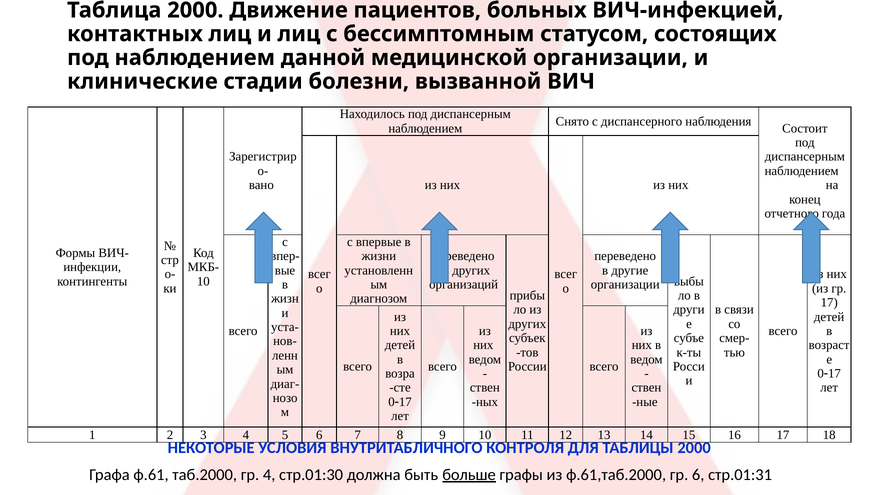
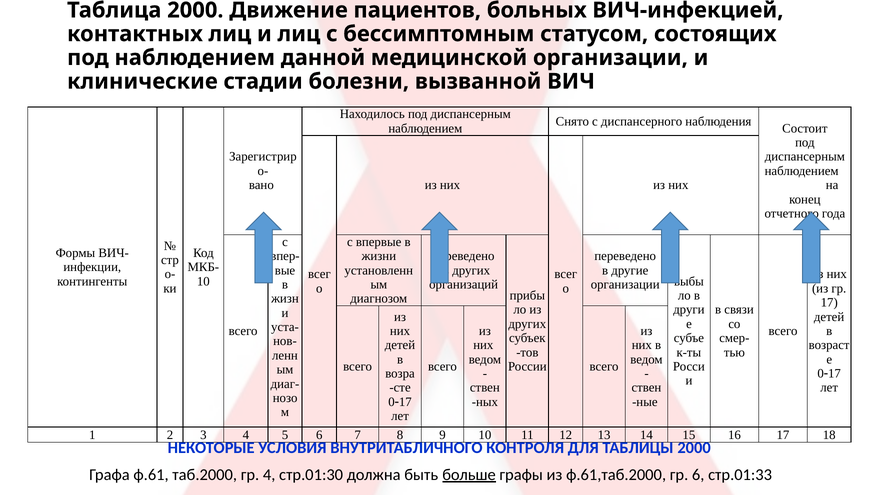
стр.01:31: стр.01:31 -> стр.01:33
